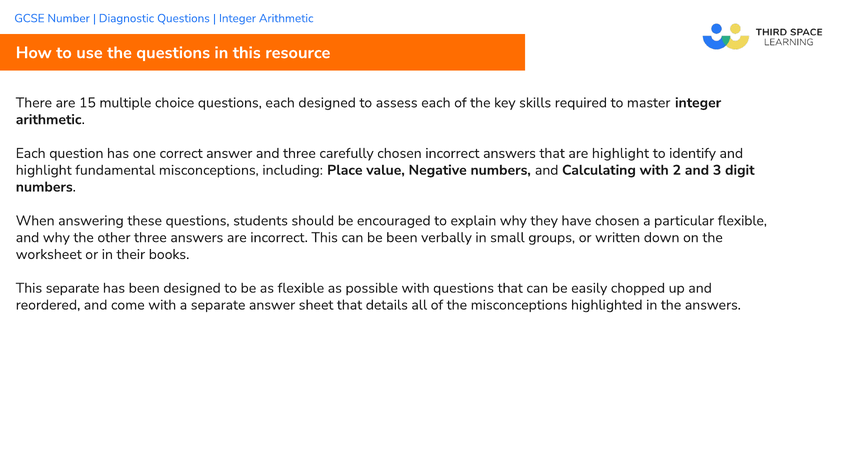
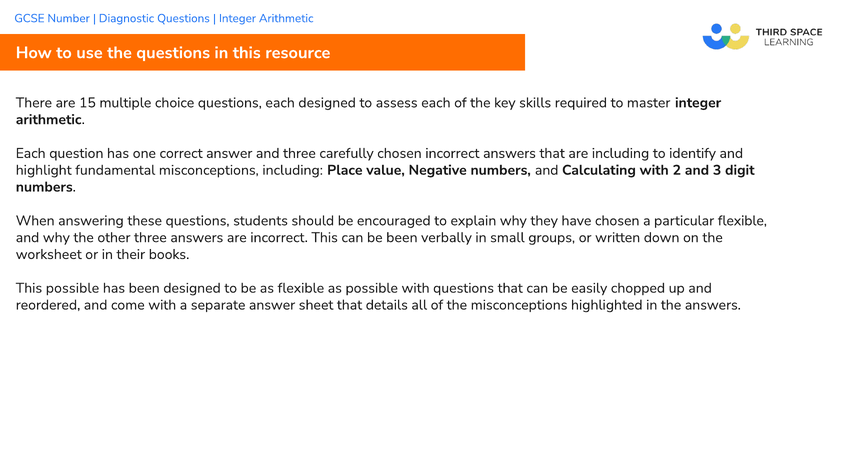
are highlight: highlight -> including
This separate: separate -> possible
